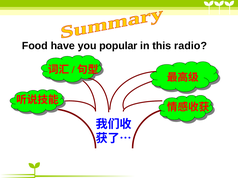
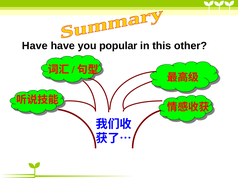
Food at (35, 46): Food -> Have
radio: radio -> other
